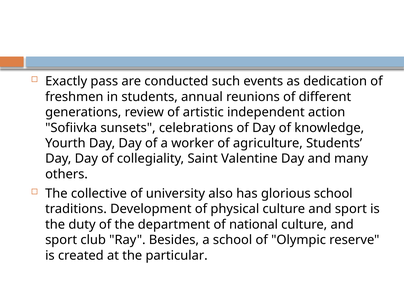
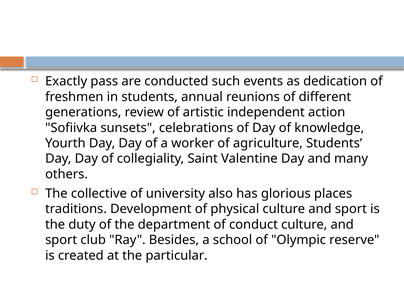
glorious school: school -> places
national: national -> conduct
